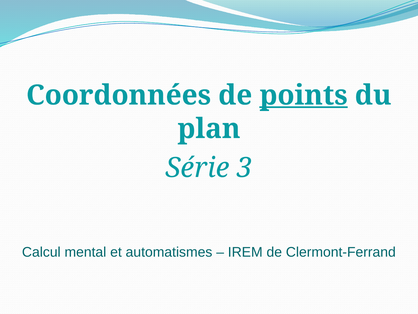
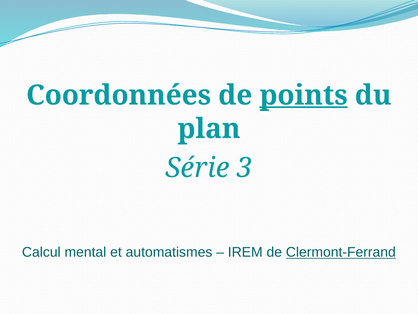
Clermont-Ferrand underline: none -> present
